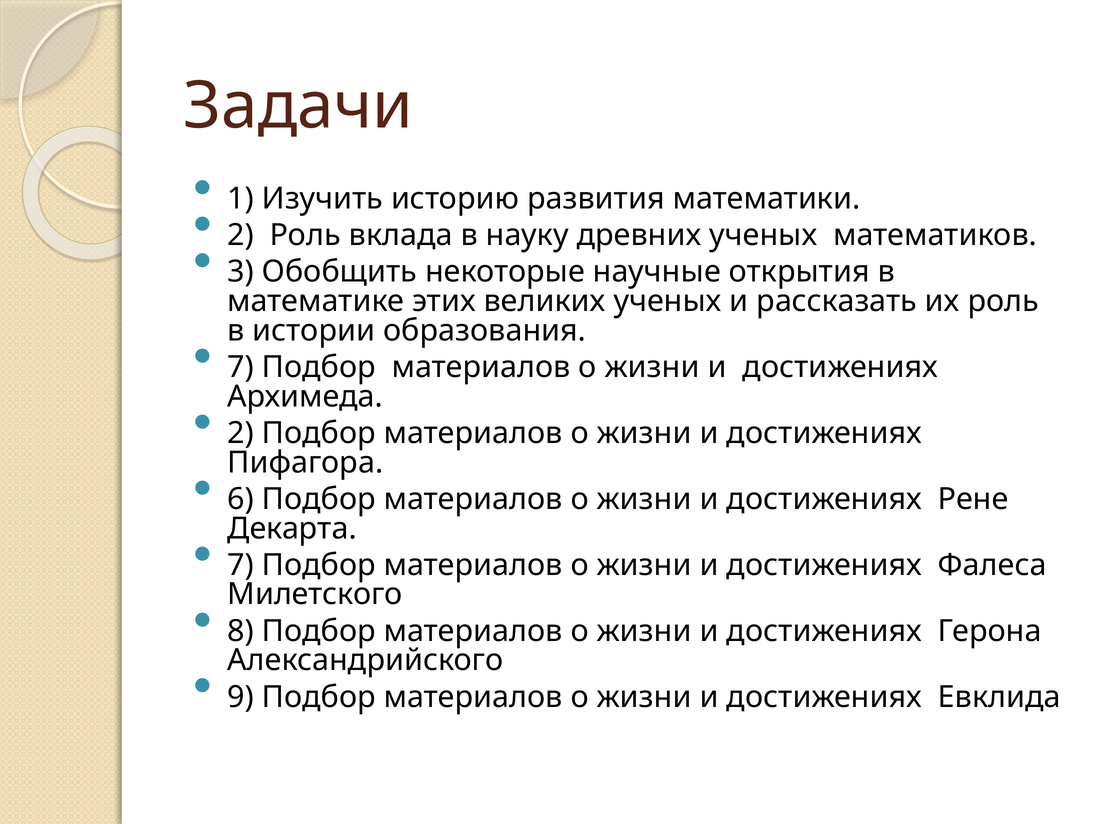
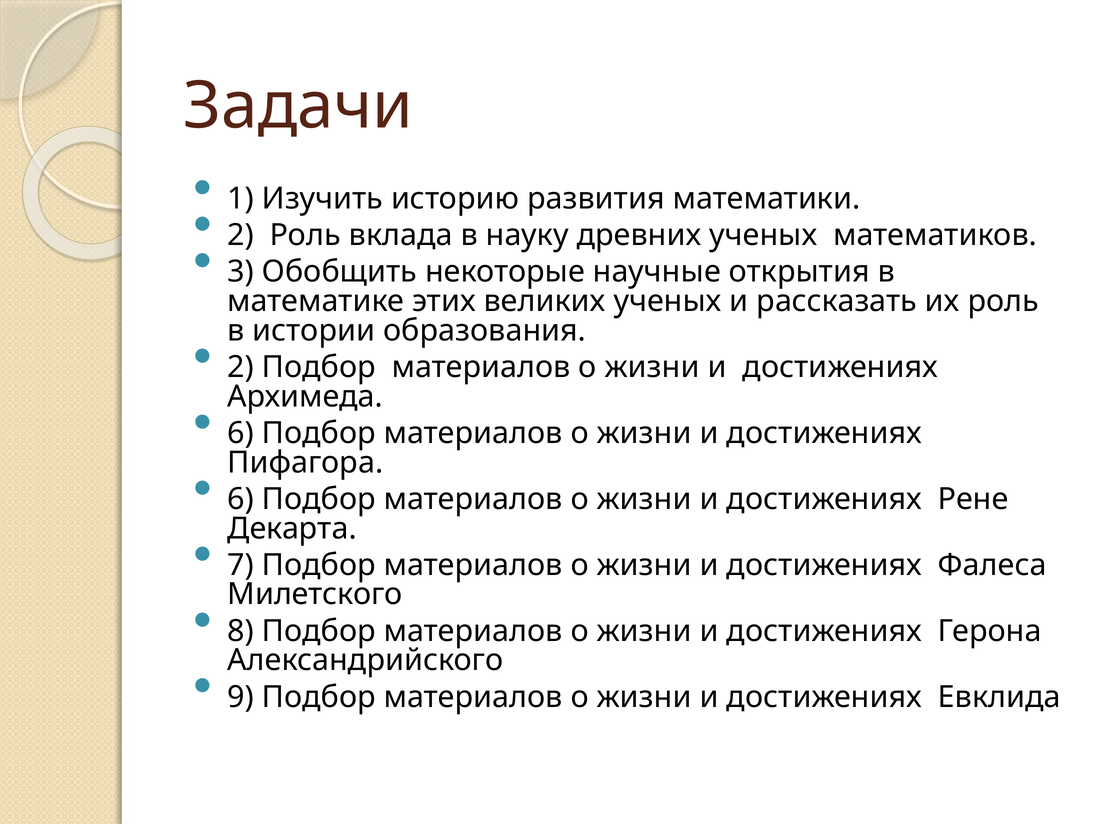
7 at (241, 367): 7 -> 2
2 at (241, 433): 2 -> 6
